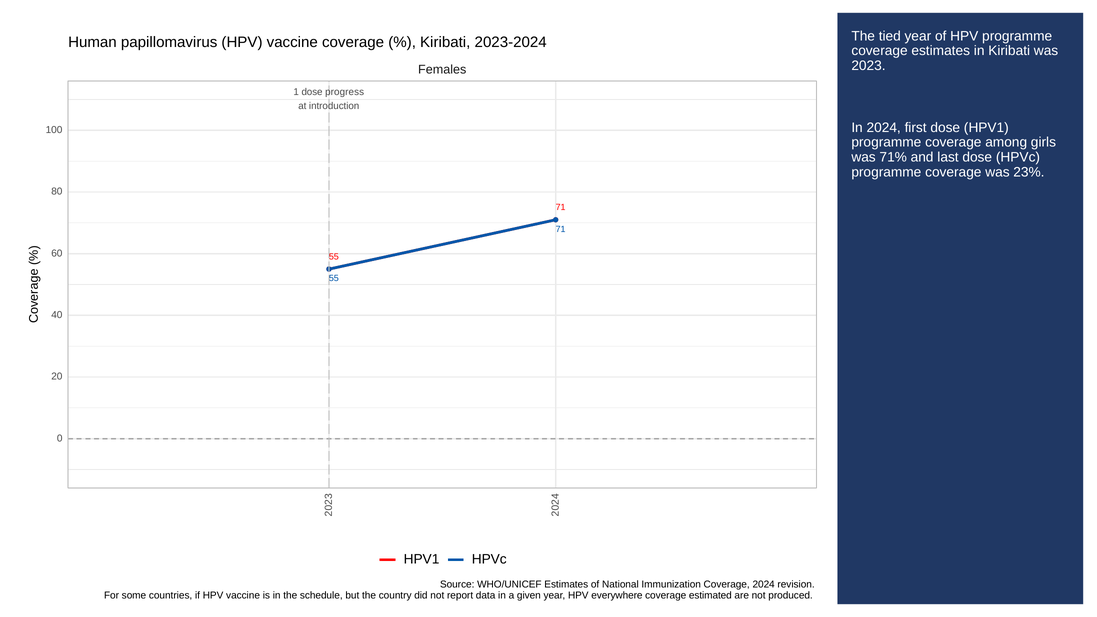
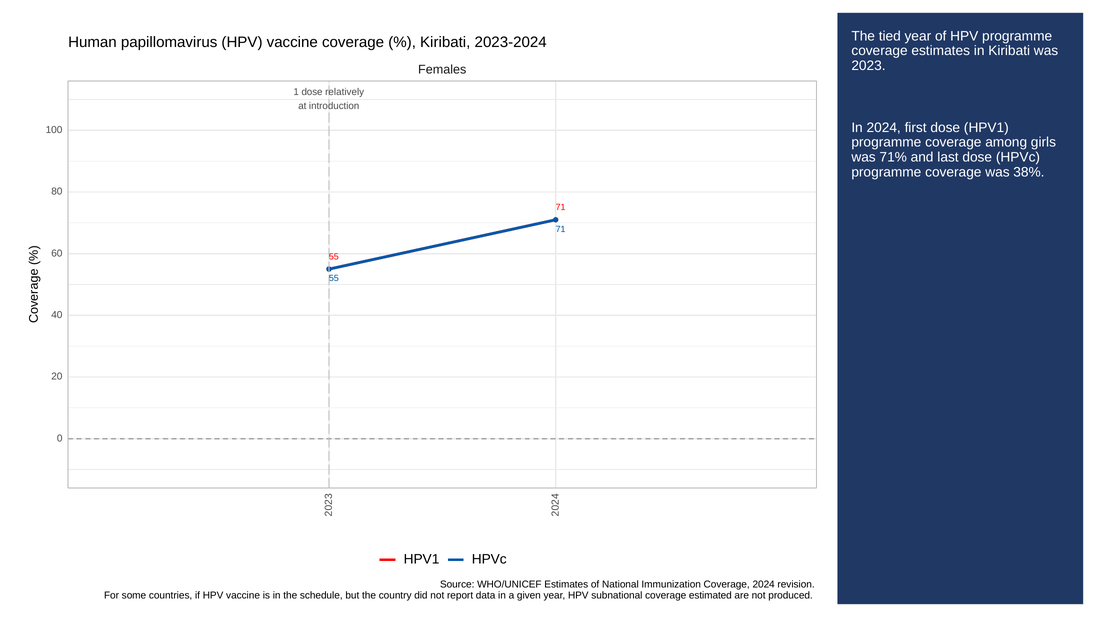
progress: progress -> relatively
23%: 23% -> 38%
everywhere: everywhere -> subnational
